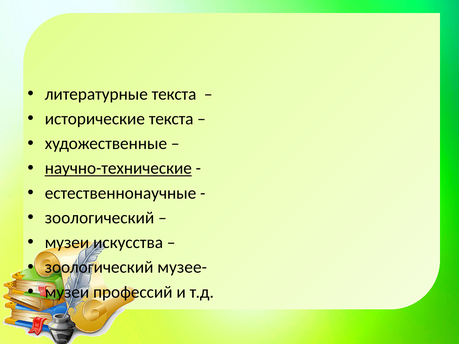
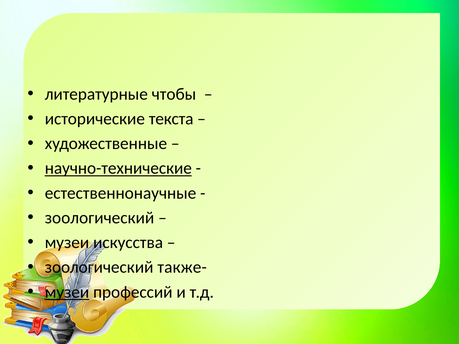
литературные текста: текста -> чтобы
музее-: музее- -> также-
музеи at (67, 292) underline: none -> present
